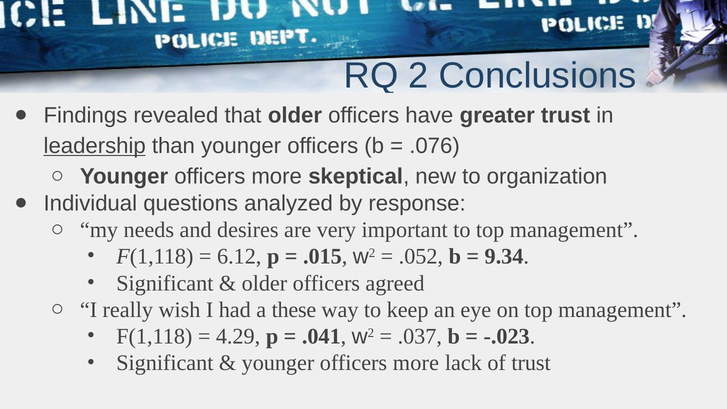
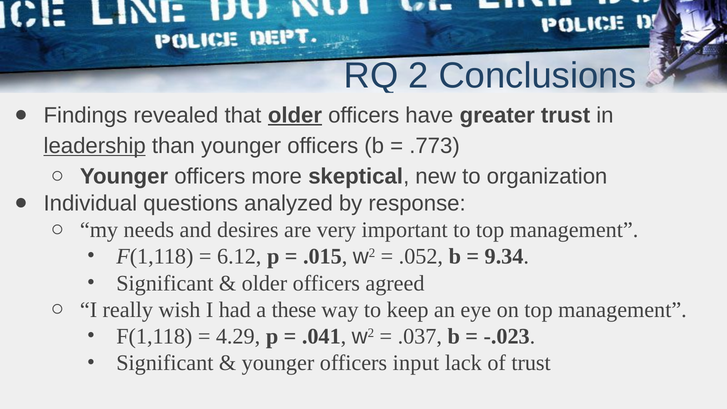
older at (295, 115) underline: none -> present
.076: .076 -> .773
more at (416, 363): more -> input
